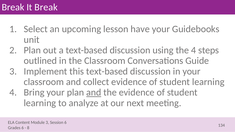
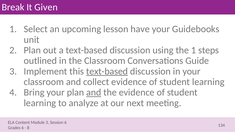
It Break: Break -> Given
the 4: 4 -> 1
text-based at (107, 71) underline: none -> present
